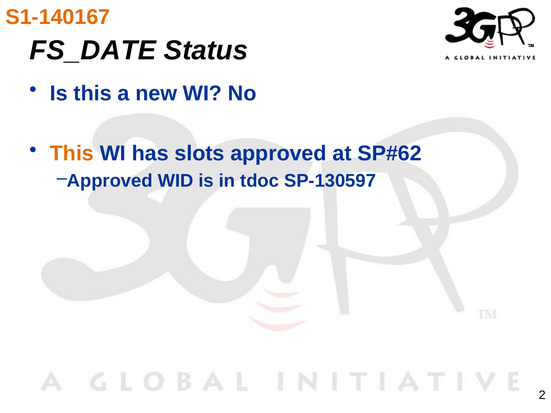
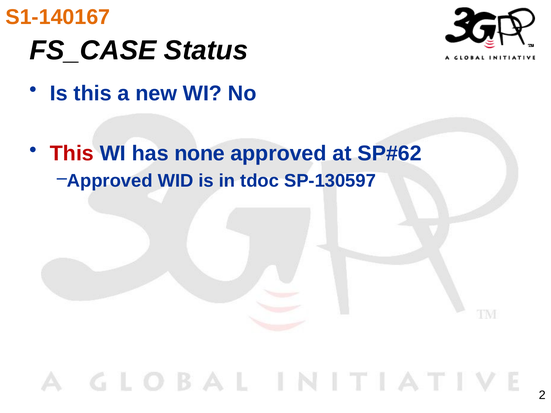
FS_DATE: FS_DATE -> FS_CASE
This at (72, 153) colour: orange -> red
slots: slots -> none
